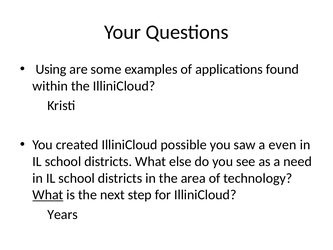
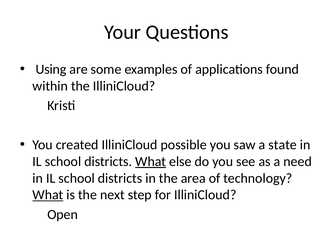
even: even -> state
What at (151, 161) underline: none -> present
Years: Years -> Open
